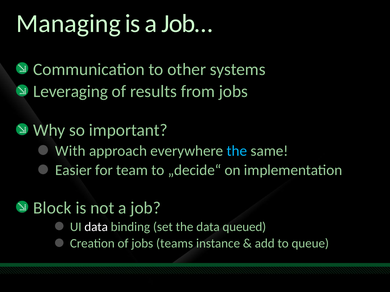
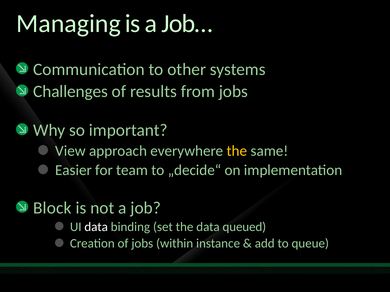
Leveraging: Leveraging -> Challenges
With: With -> View
the at (237, 151) colour: light blue -> yellow
teams: teams -> within
